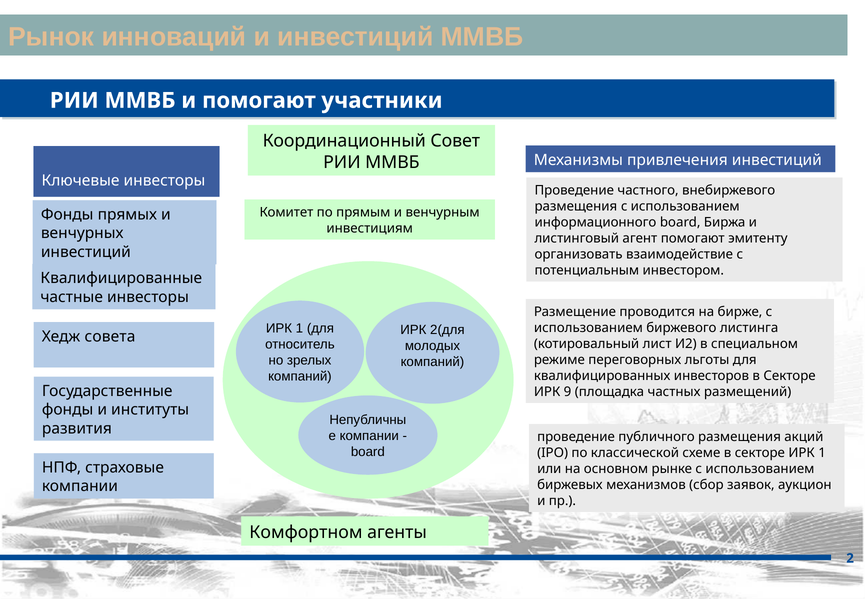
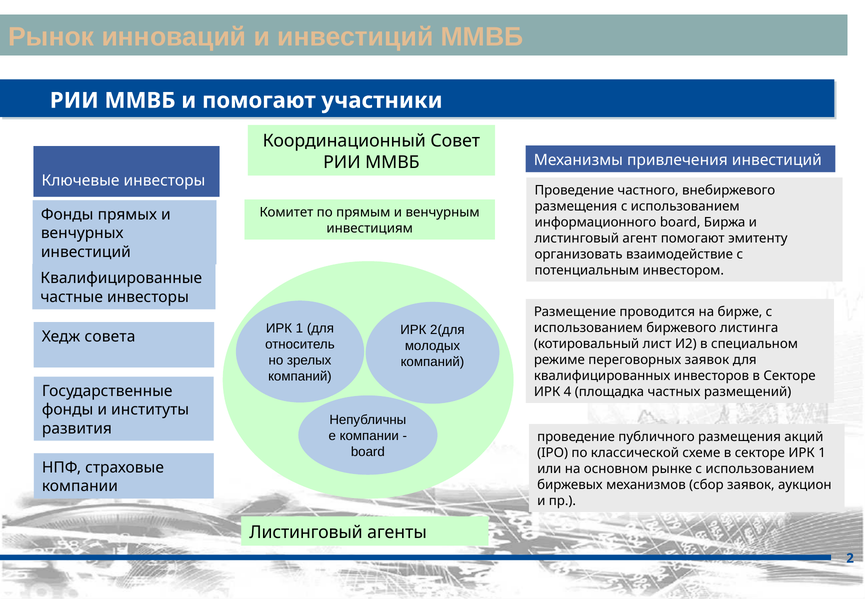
переговорных льготы: льготы -> заявок
9: 9 -> 4
Комфортном at (306, 532): Комфортном -> Листинговый
